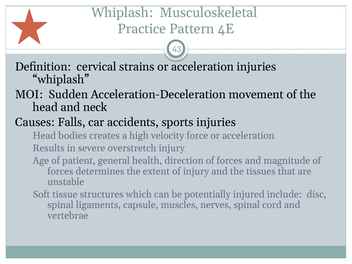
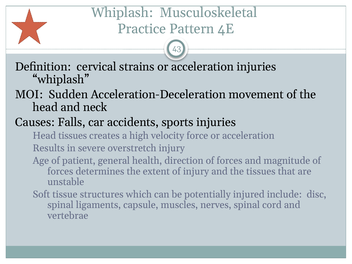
Head bodies: bodies -> tissues
